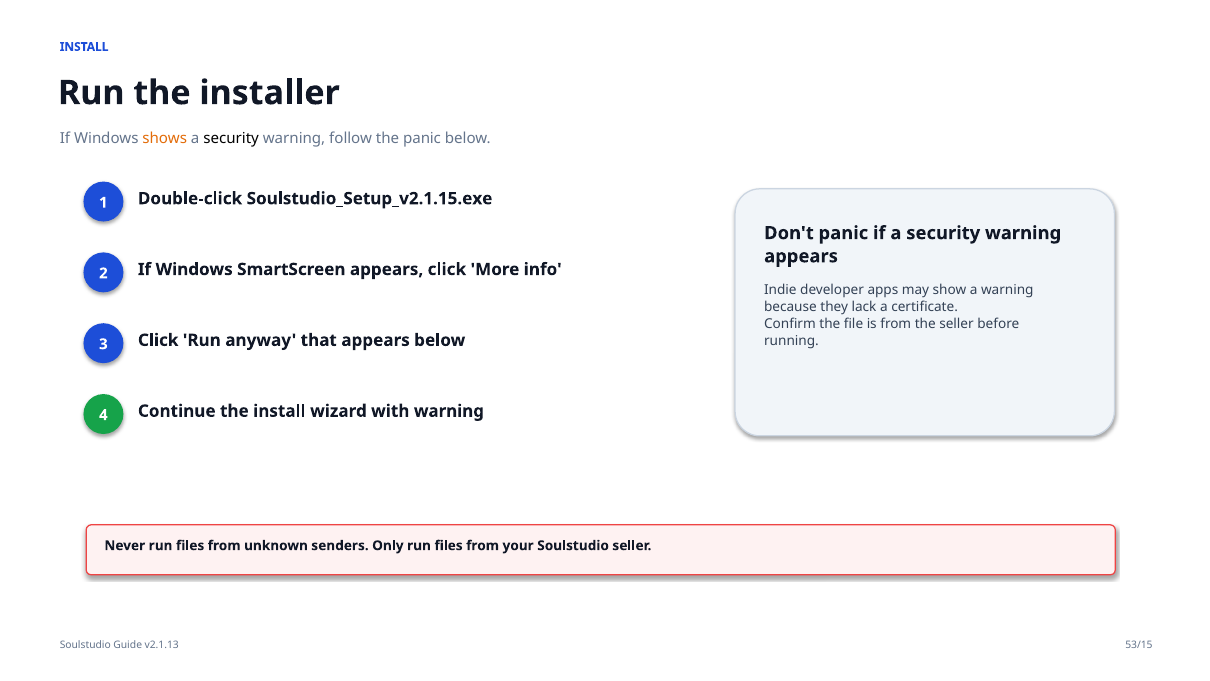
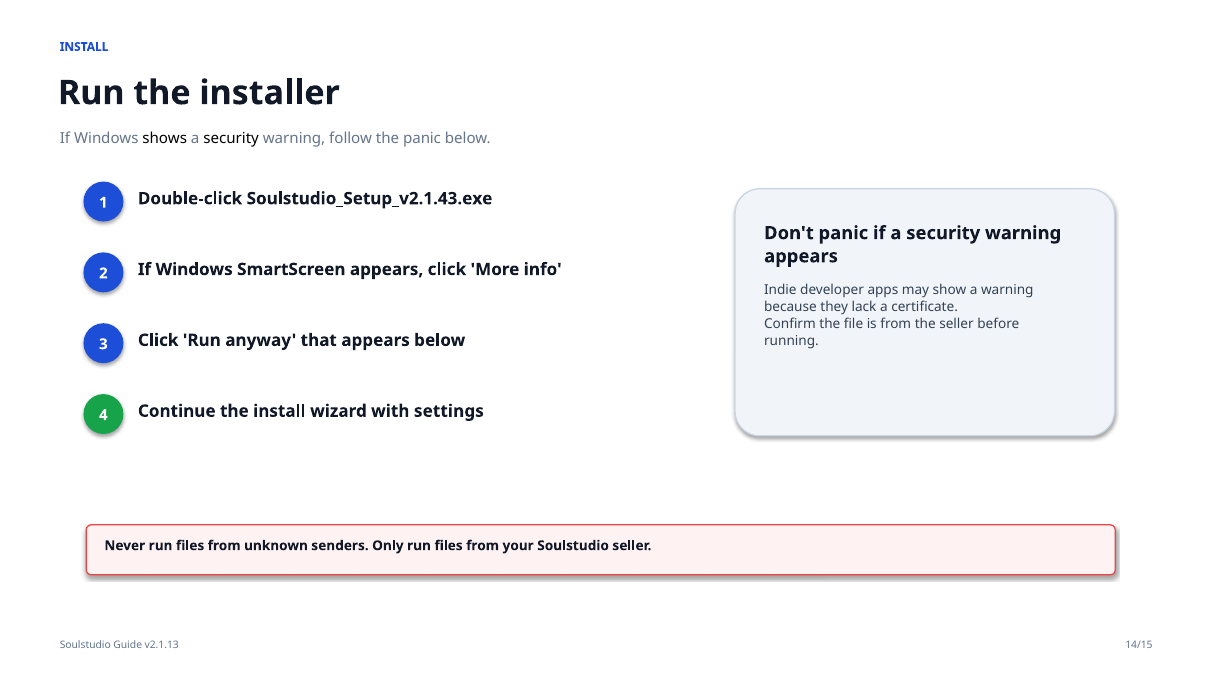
shows colour: orange -> black
Soulstudio_Setup_v2.1.15.exe: Soulstudio_Setup_v2.1.15.exe -> Soulstudio_Setup_v2.1.43.exe
with warning: warning -> settings
53/15: 53/15 -> 14/15
